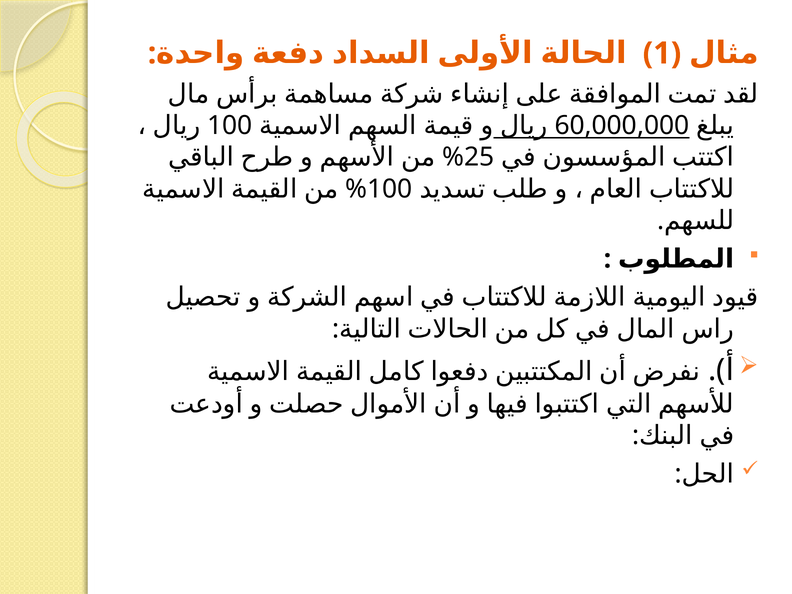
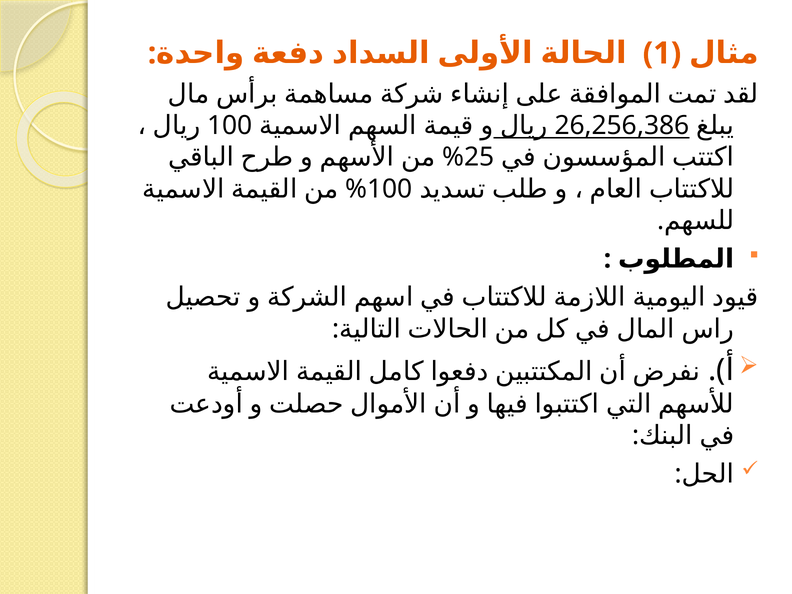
60,000,000: 60,000,000 -> 26,256,386
